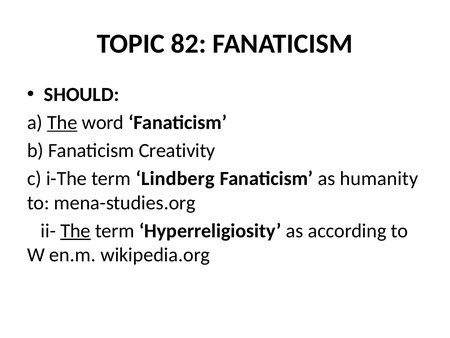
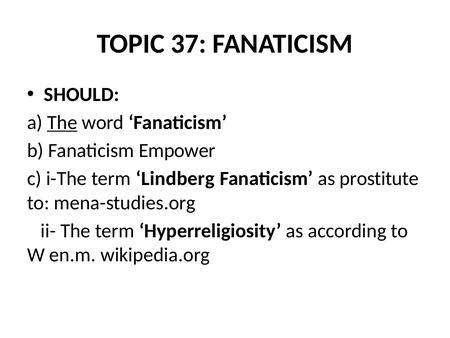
82: 82 -> 37
Creativity: Creativity -> Empower
humanity: humanity -> prostitute
The at (75, 230) underline: present -> none
